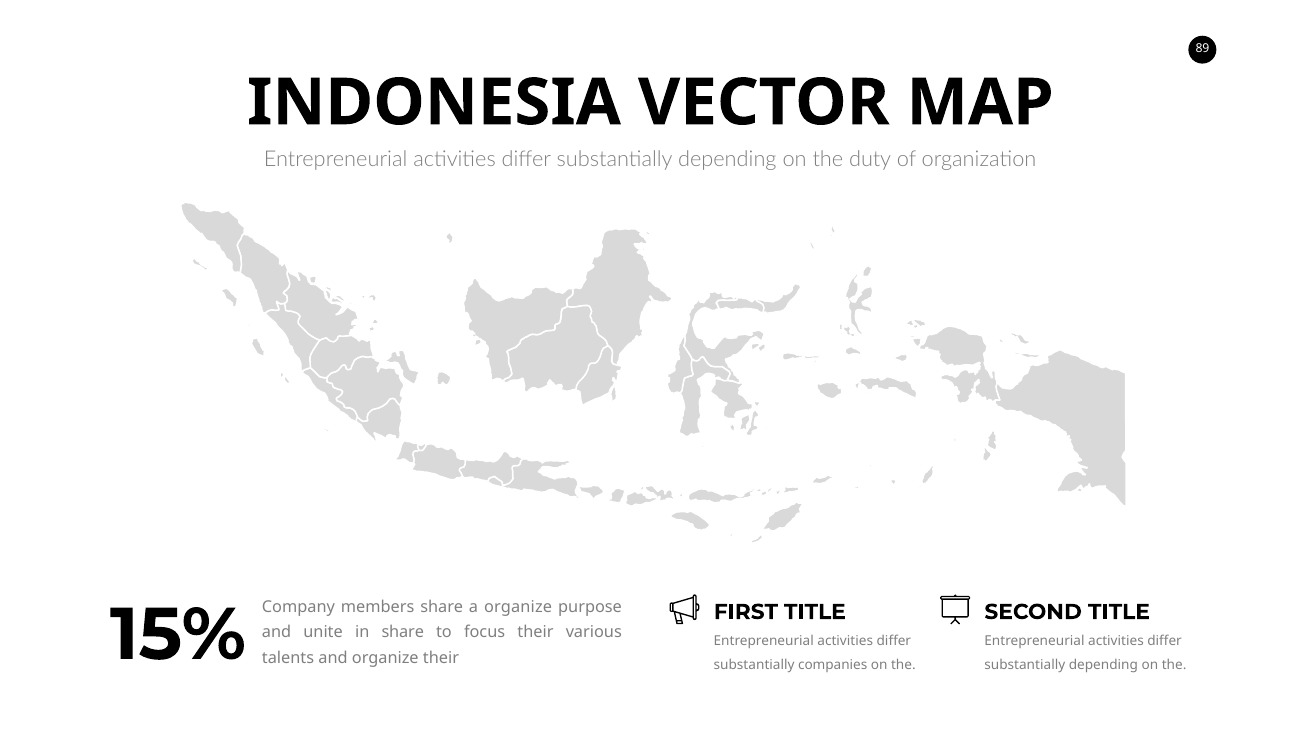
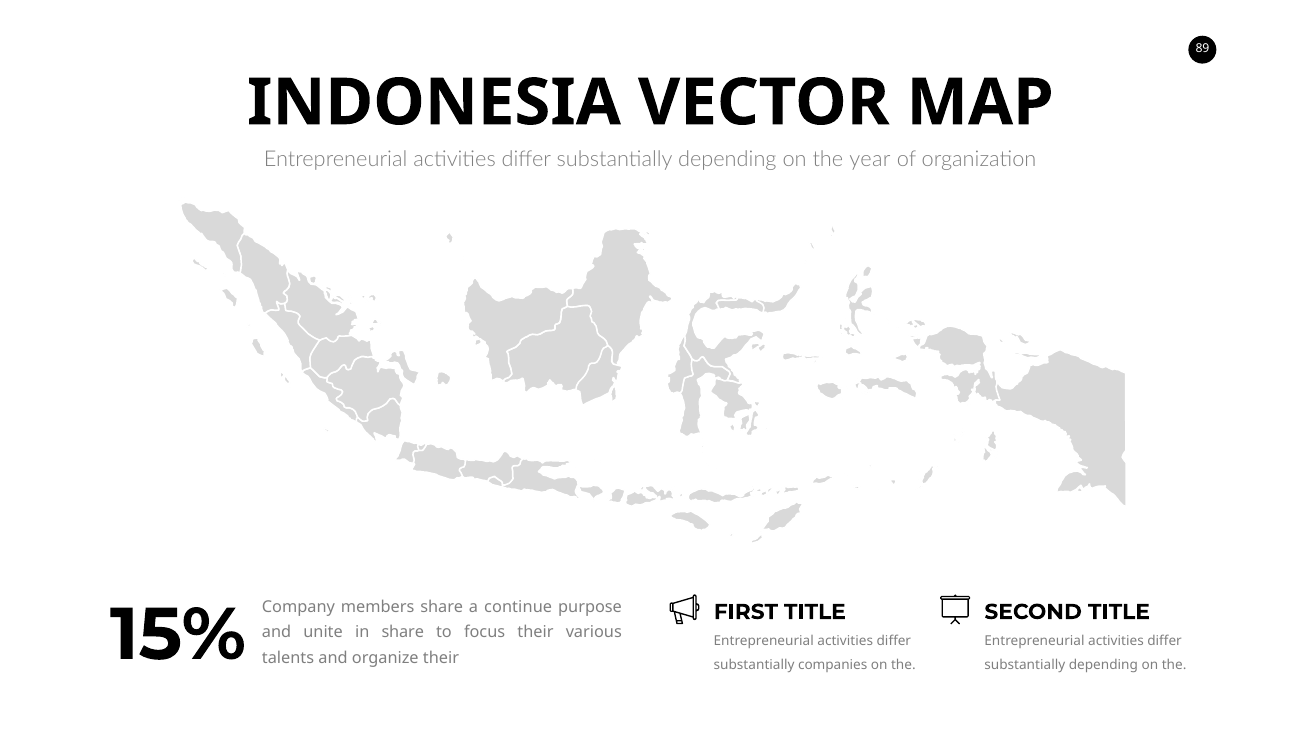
duty: duty -> year
a organize: organize -> continue
